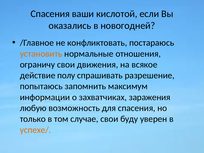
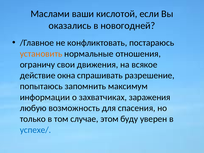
Спасения at (50, 14): Спасения -> Маслами
полу: полу -> окна
случае свои: свои -> этом
успехе/ colour: orange -> blue
